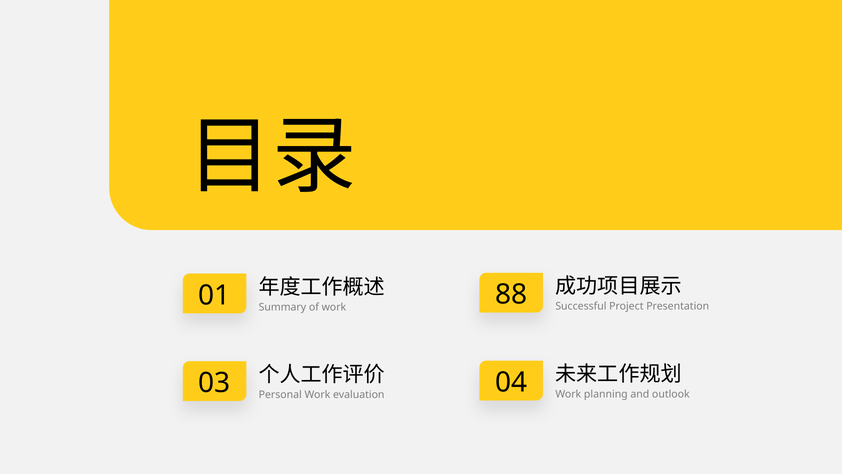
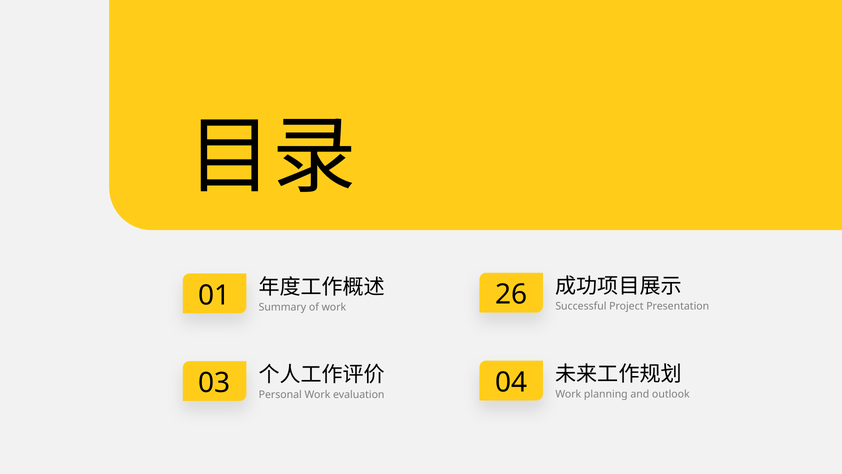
88: 88 -> 26
